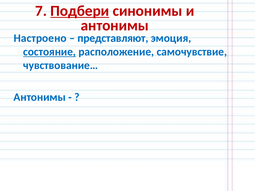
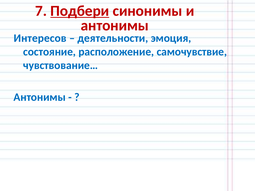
Настроено: Настроено -> Интересов
представляют: представляют -> деятельности
состояние underline: present -> none
